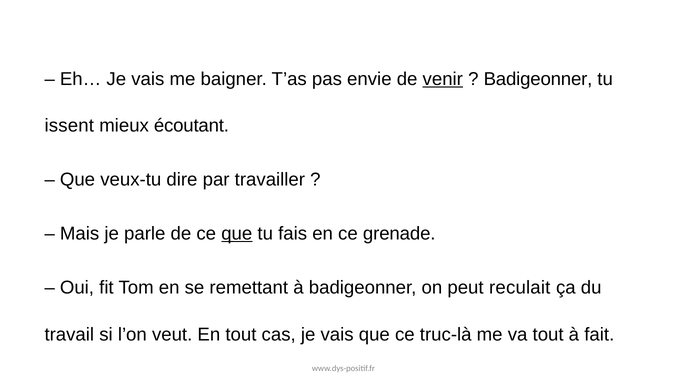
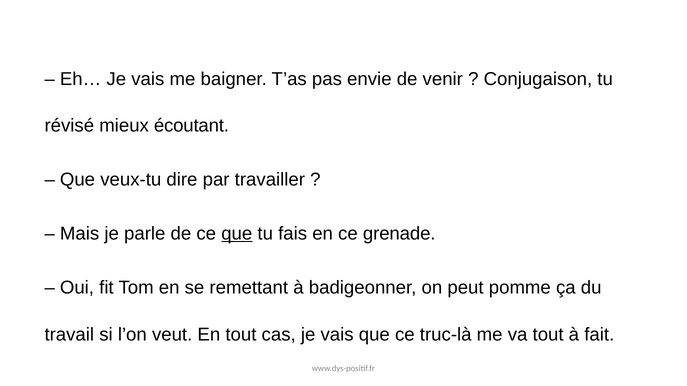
venir underline: present -> none
Badigeonner at (538, 79): Badigeonner -> Conjugaison
issent: issent -> révisé
reculait: reculait -> pomme
